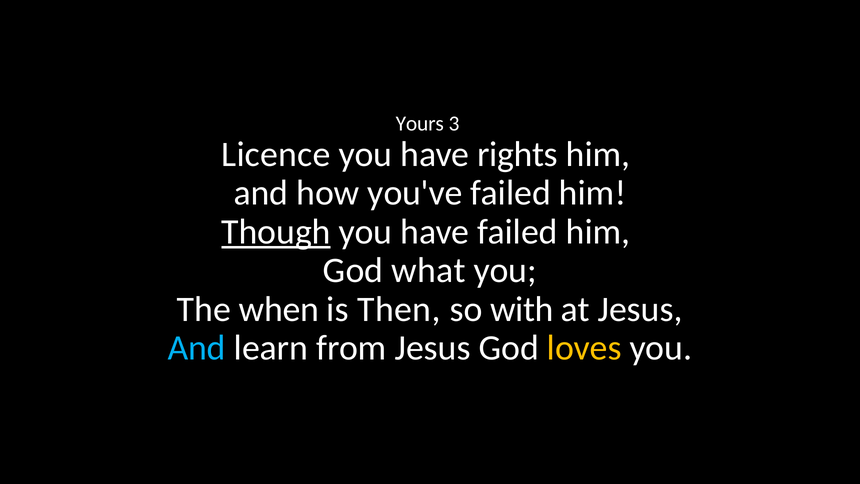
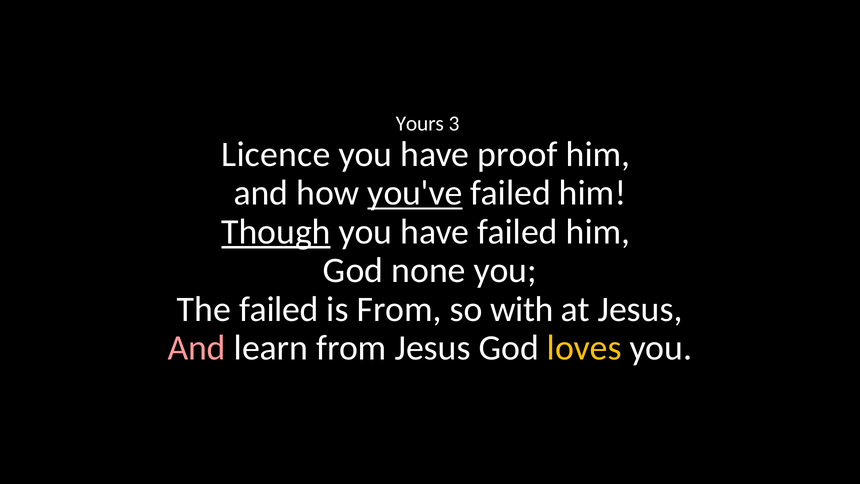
rights: rights -> proof
you've underline: none -> present
what: what -> none
The when: when -> failed
is Then: Then -> From
And at (197, 348) colour: light blue -> pink
